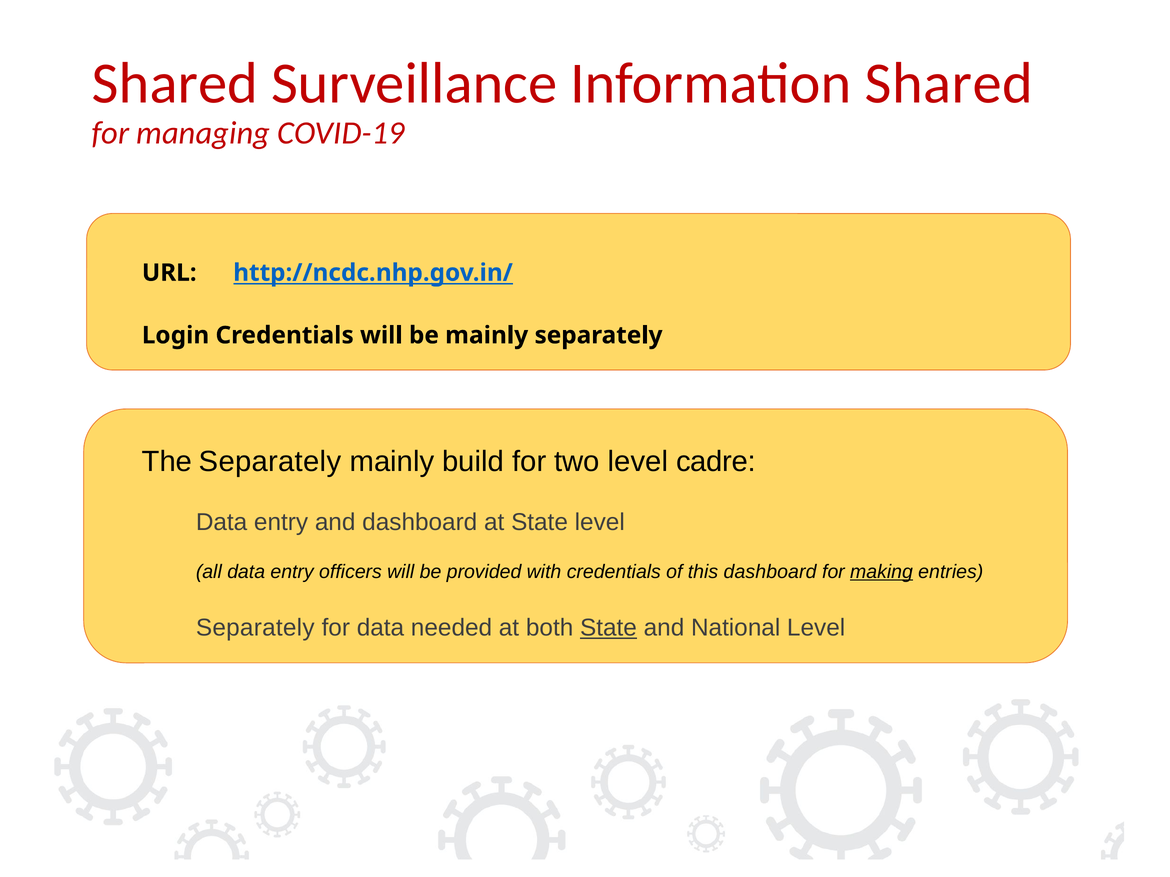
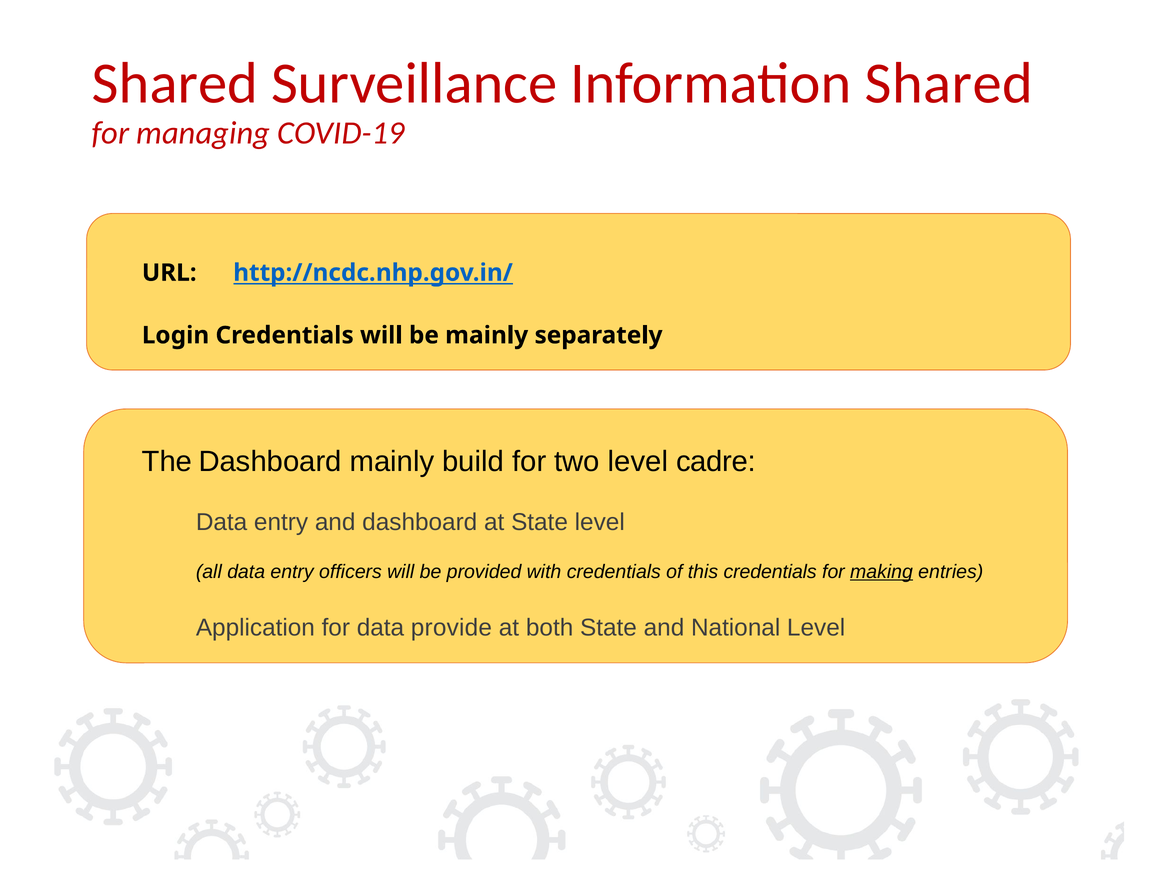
The Separately: Separately -> Dashboard
this dashboard: dashboard -> credentials
Separately at (255, 628): Separately -> Application
needed: needed -> provide
State at (608, 628) underline: present -> none
